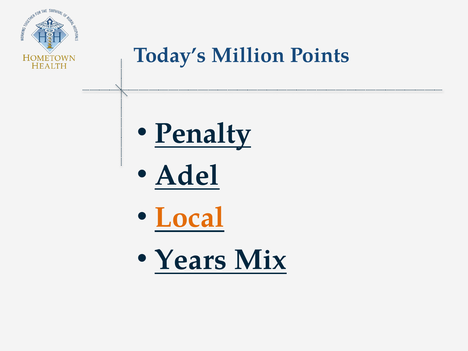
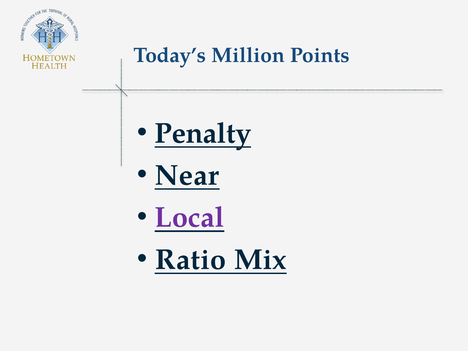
Adel: Adel -> Near
Local colour: orange -> purple
Years: Years -> Ratio
